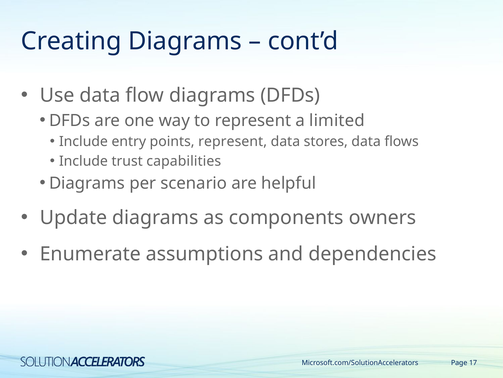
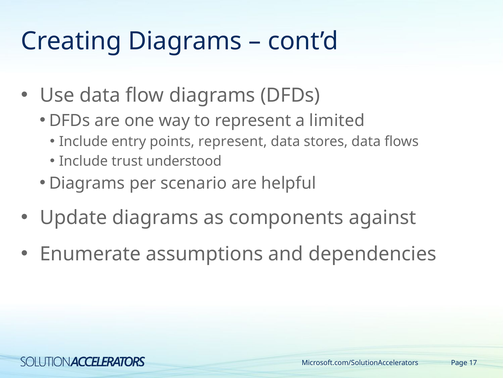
capabilities: capabilities -> understood
owners: owners -> against
